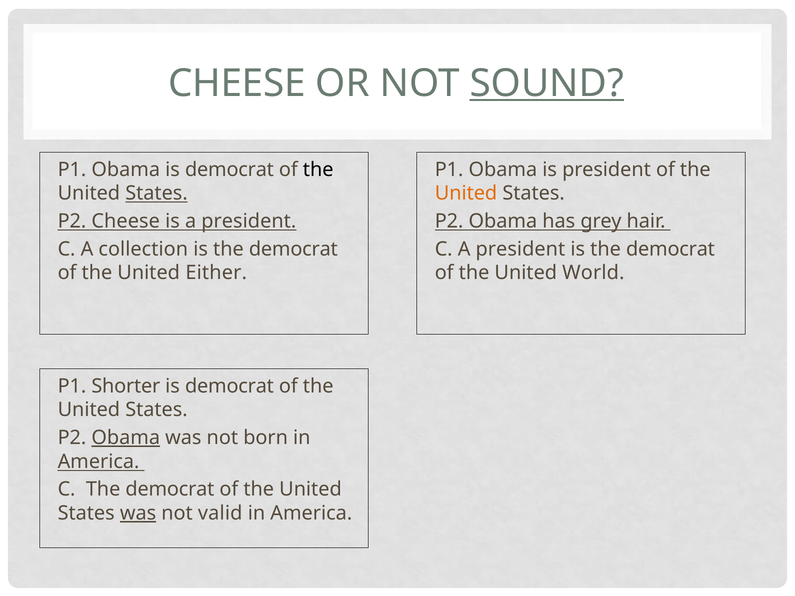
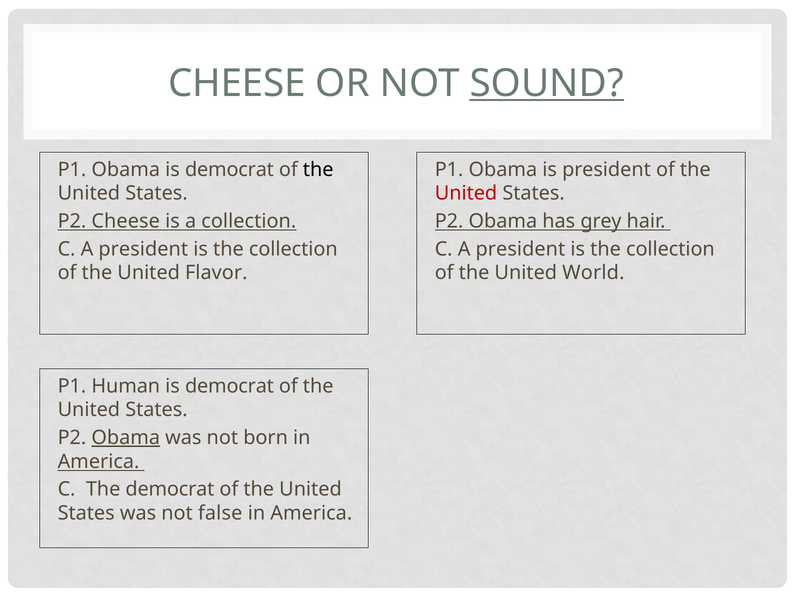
States at (156, 194) underline: present -> none
United at (466, 194) colour: orange -> red
is a president: president -> collection
collection at (143, 249): collection -> president
democrat at (293, 249): democrat -> collection
democrat at (670, 249): democrat -> collection
Either: Either -> Flavor
Shorter: Shorter -> Human
was at (138, 513) underline: present -> none
valid: valid -> false
